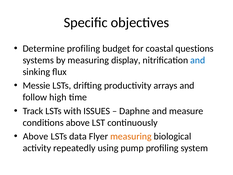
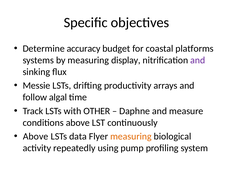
Determine profiling: profiling -> accuracy
questions: questions -> platforms
and at (198, 60) colour: blue -> purple
high: high -> algal
ISSUES: ISSUES -> OTHER
